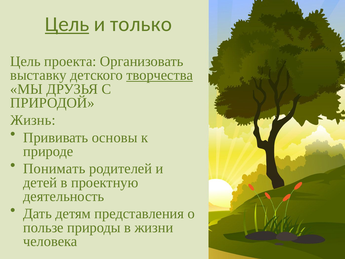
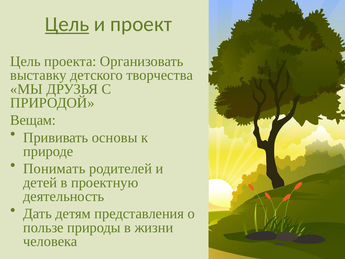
только: только -> проект
творчества underline: present -> none
Жизнь: Жизнь -> Вещам
